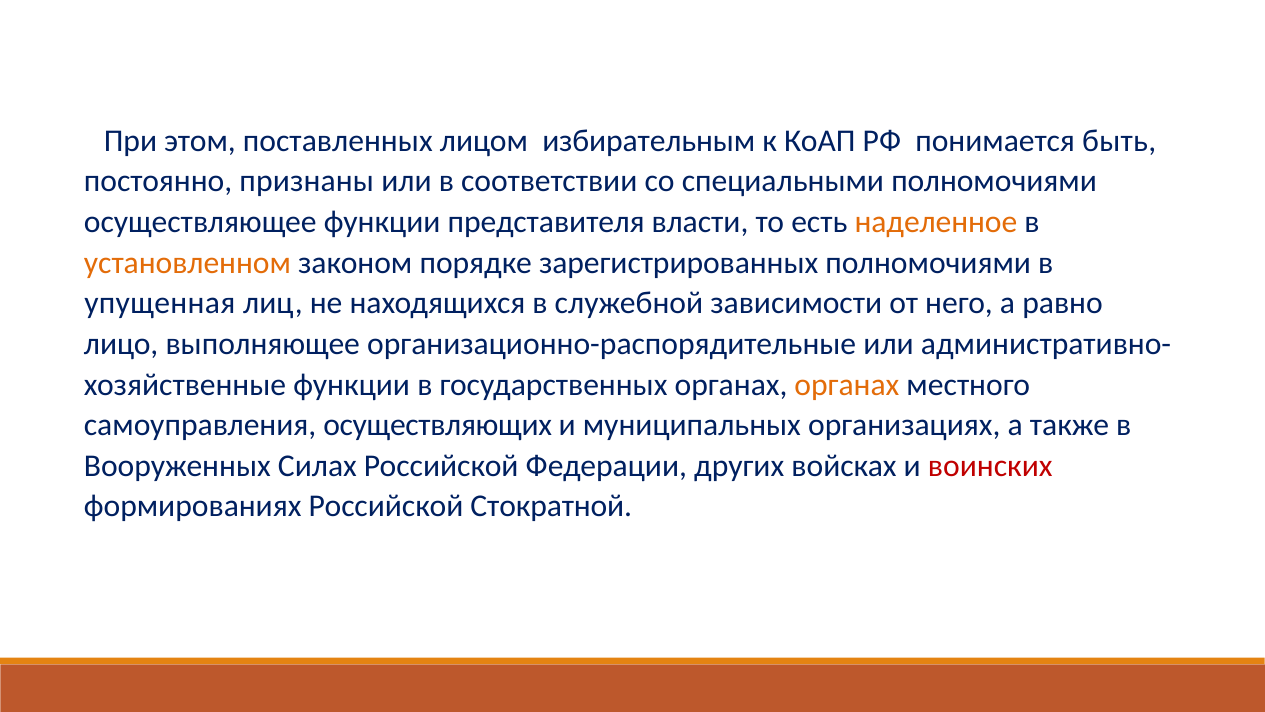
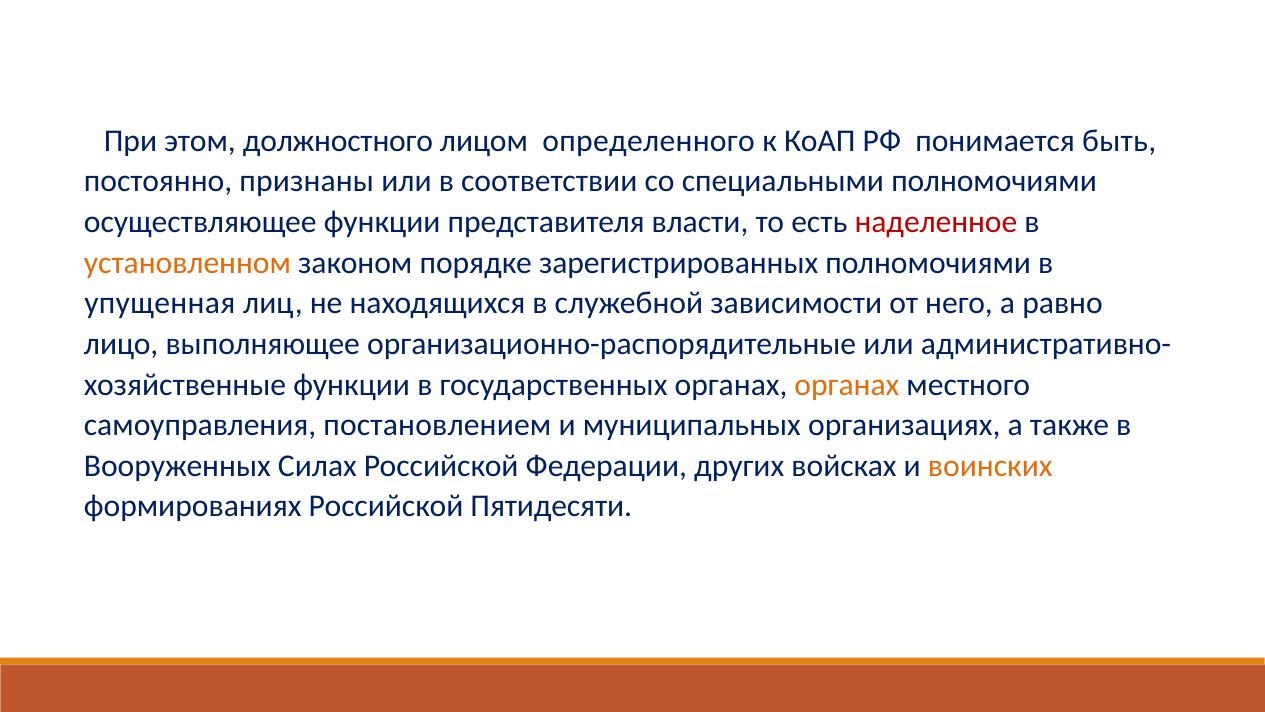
поставленных: поставленных -> должностного
избирательным: избирательным -> определенного
наделенное colour: orange -> red
осуществляющих: осуществляющих -> постановлением
воинских colour: red -> orange
Стократной: Стократной -> Пятидесяти
